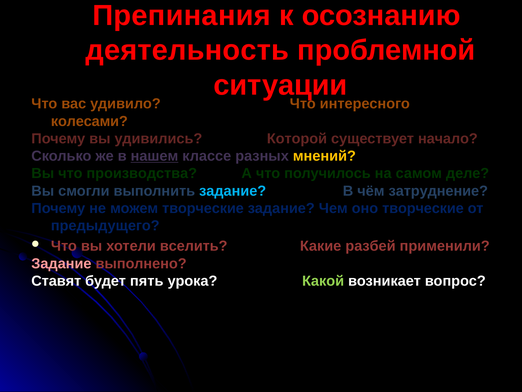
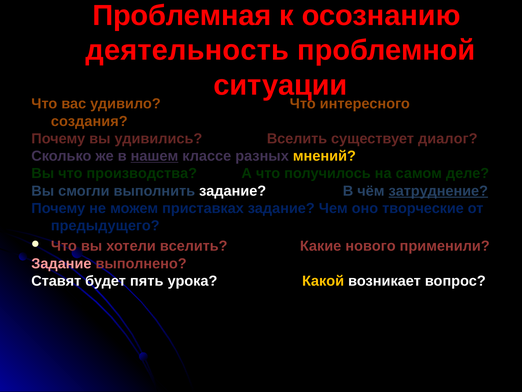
Препинания: Препинания -> Проблемная
колесами: колесами -> создания
удивились Которой: Которой -> Вселить
начало: начало -> диалог
задание at (233, 191) colour: light blue -> white
затруднение underline: none -> present
можем творческие: творческие -> приставках
разбей: разбей -> нового
Какой colour: light green -> yellow
